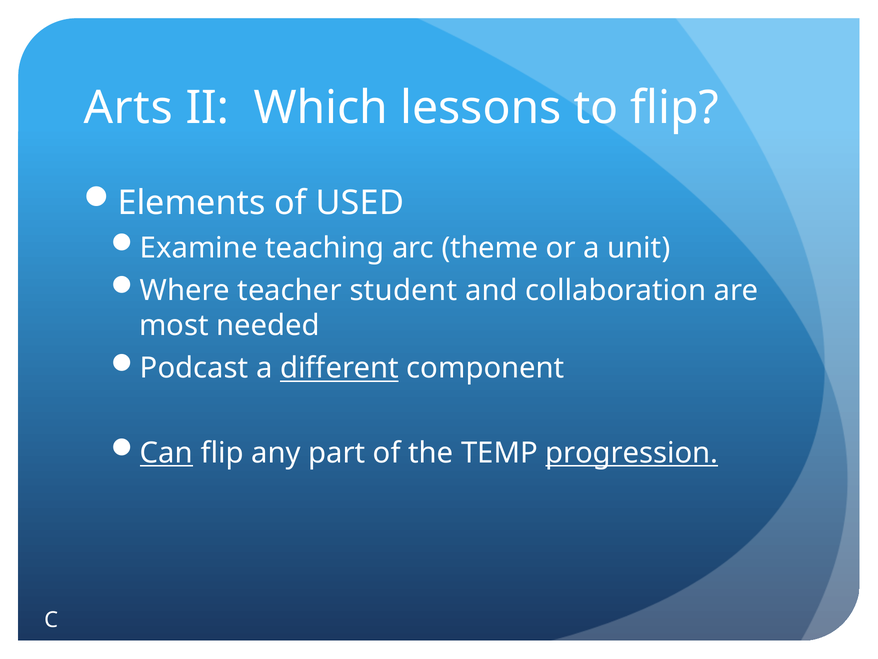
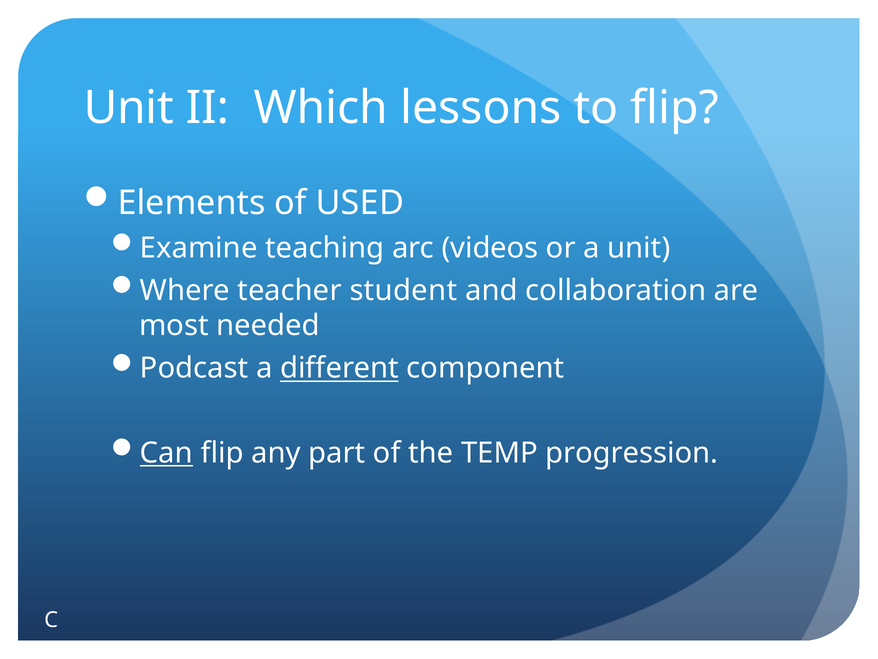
Arts at (128, 108): Arts -> Unit
theme: theme -> videos
progression underline: present -> none
